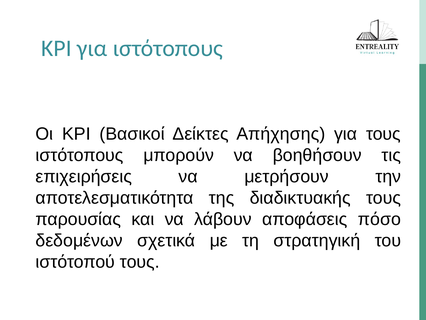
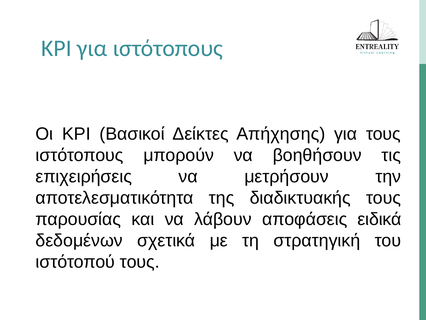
πόσο: πόσο -> ειδικά
